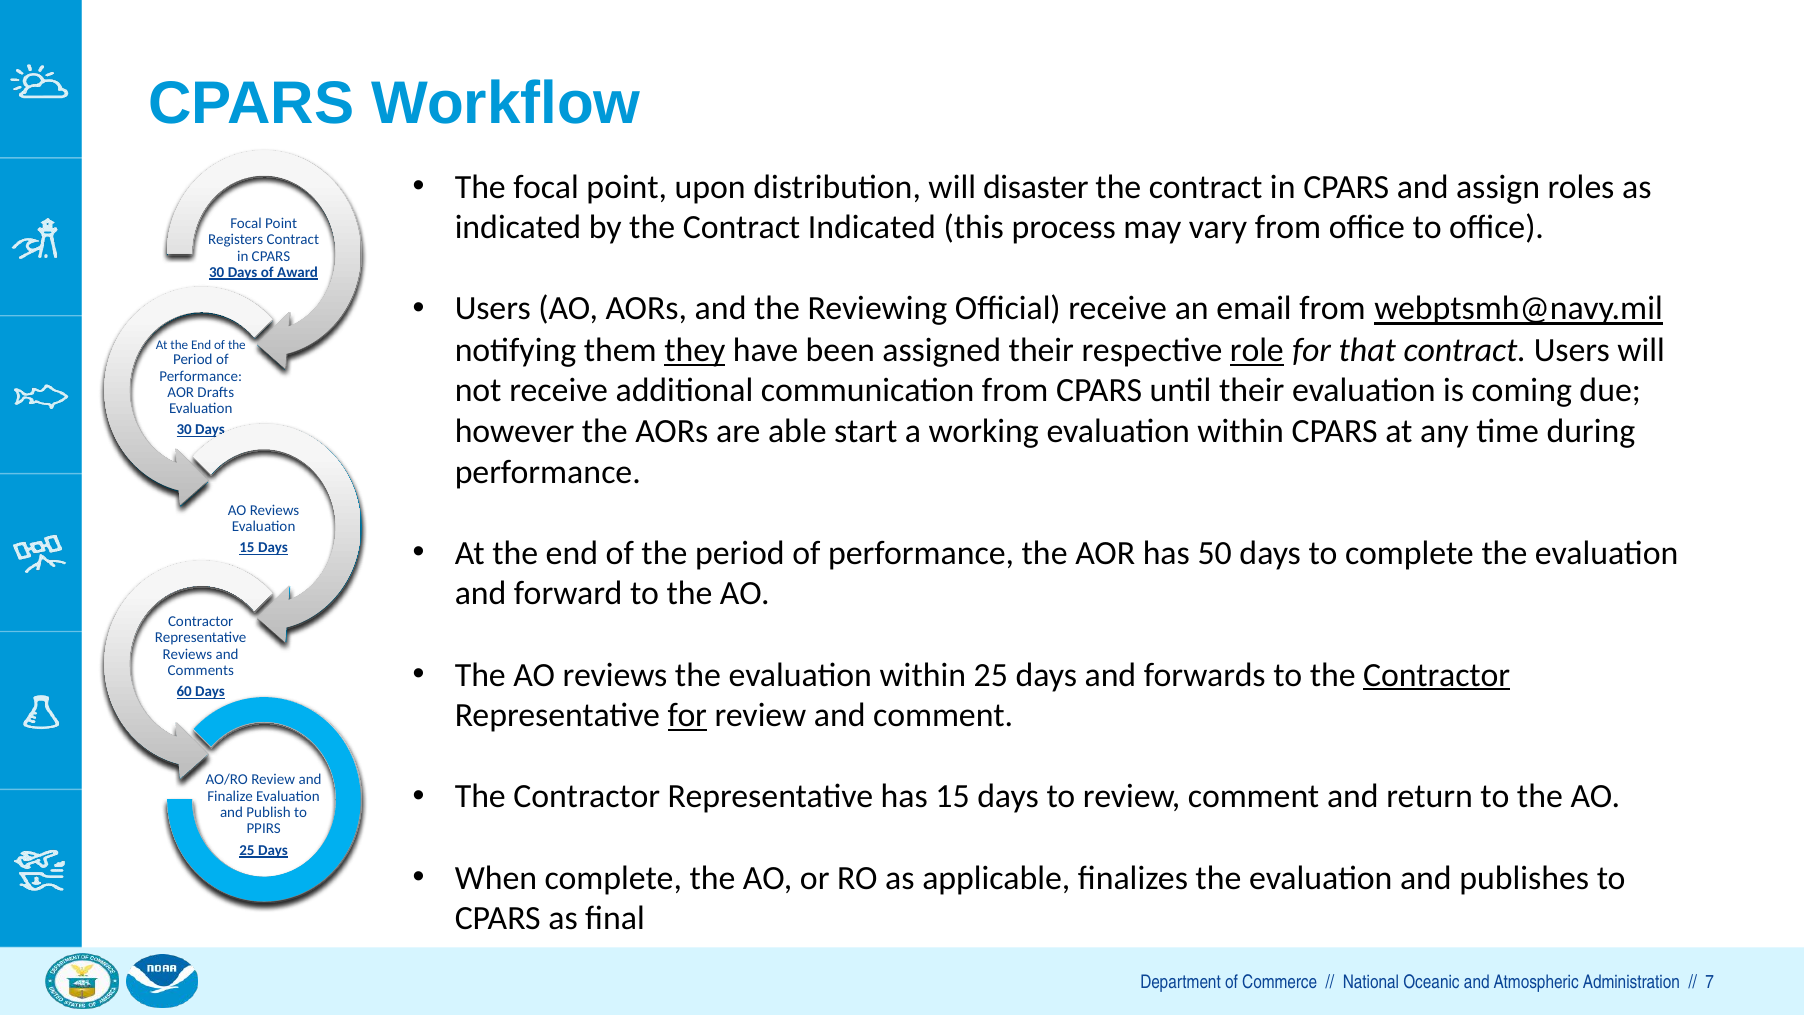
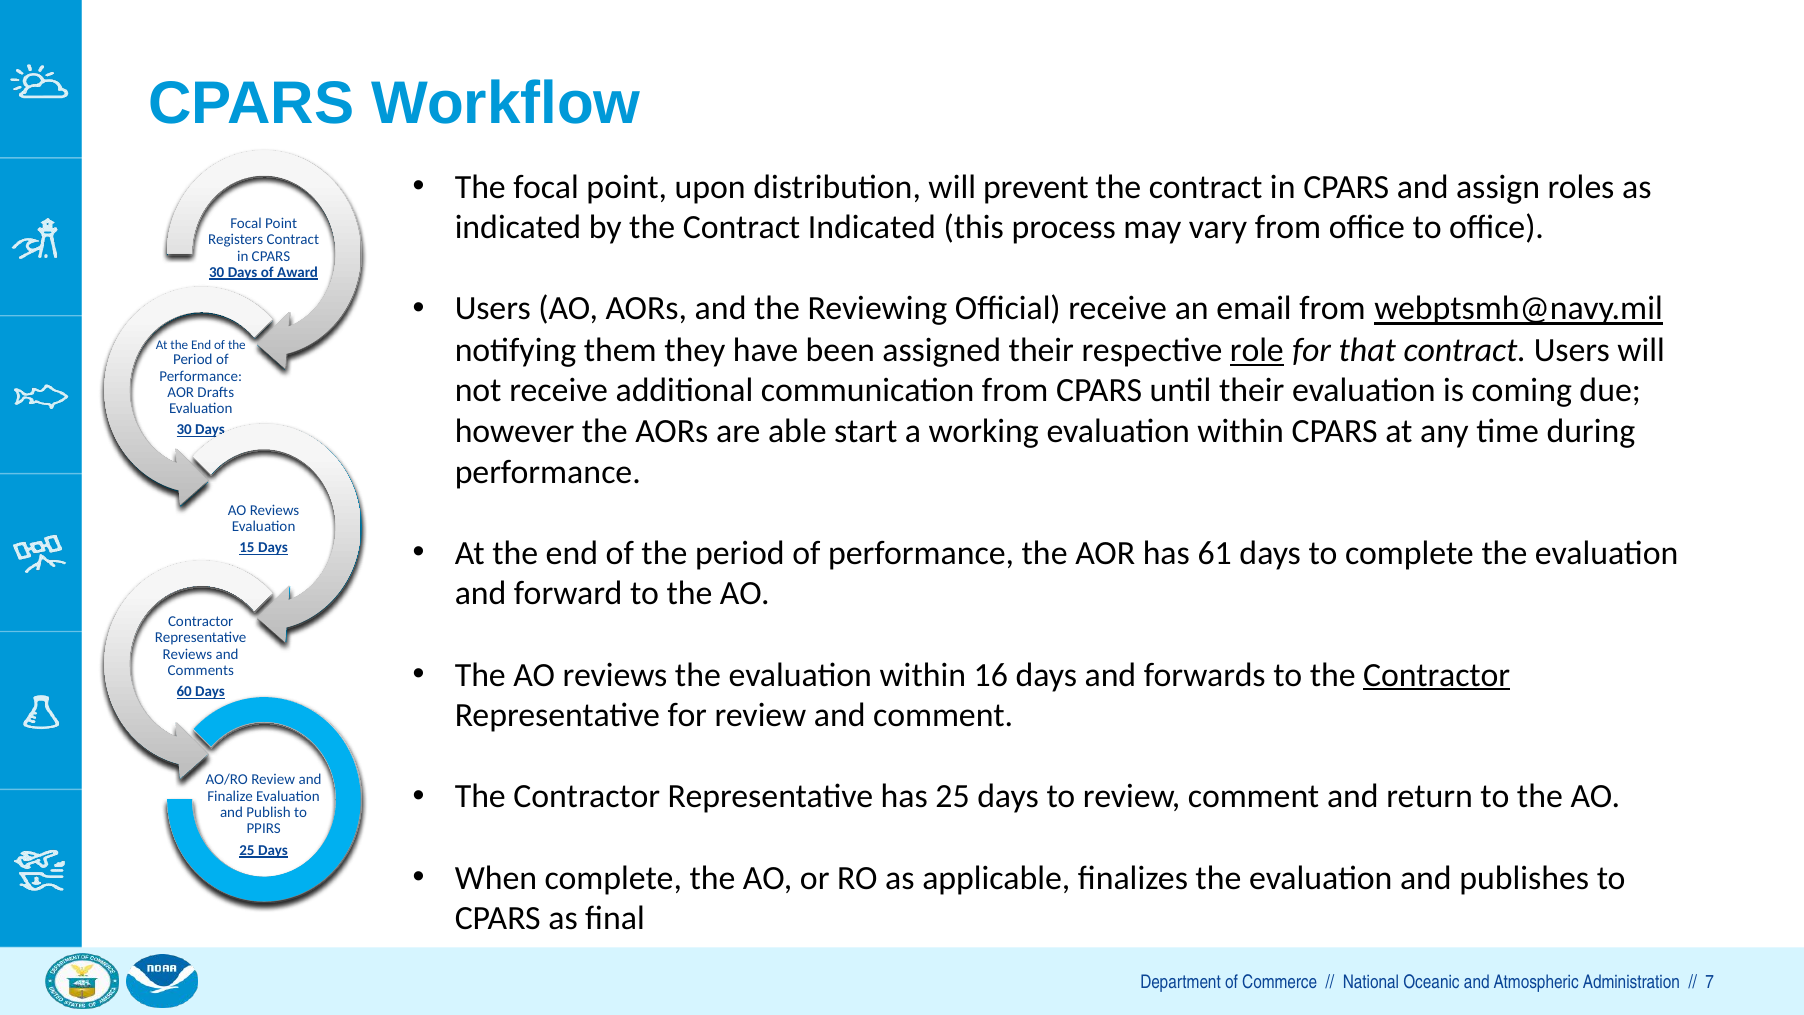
disaster: disaster -> prevent
they underline: present -> none
50: 50 -> 61
within 25: 25 -> 16
for at (687, 715) underline: present -> none
has 15: 15 -> 25
